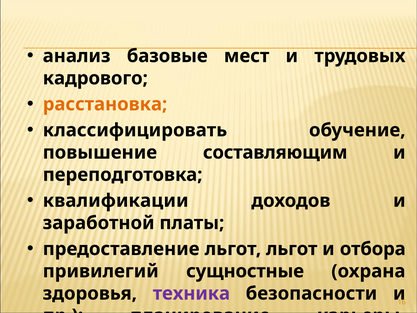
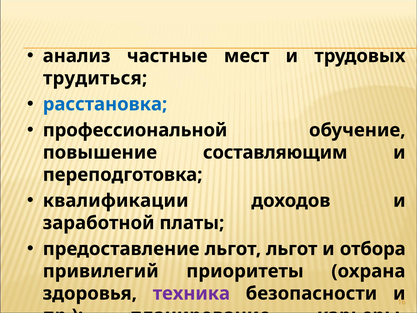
базовые: базовые -> частные
кадрового: кадрового -> трудиться
расстановка colour: orange -> blue
классифицировать: классифицировать -> профессиональной
сущностные: сущностные -> приоритеты
